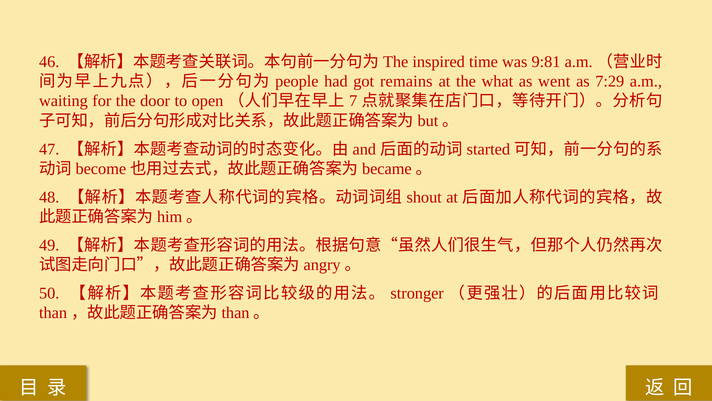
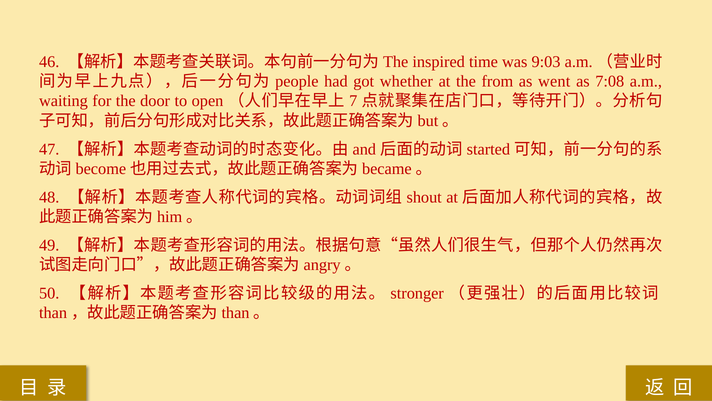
9:81: 9:81 -> 9:03
remains: remains -> whether
what: what -> from
7:29: 7:29 -> 7:08
